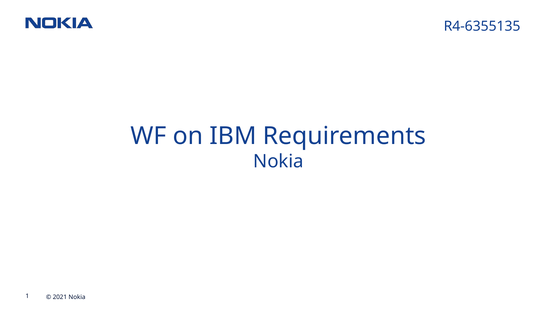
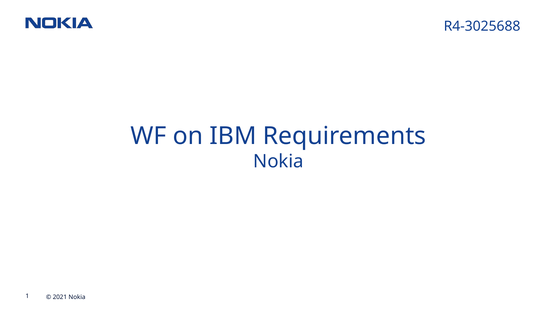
R4-6355135: R4-6355135 -> R4-3025688
